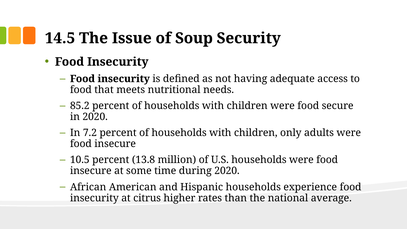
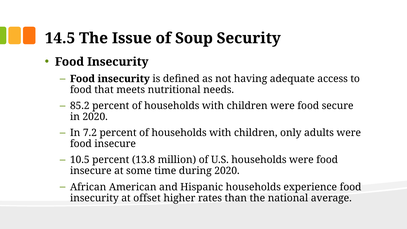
citrus: citrus -> offset
